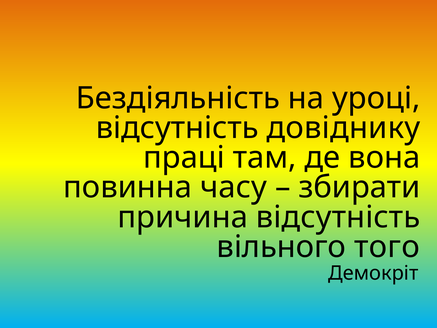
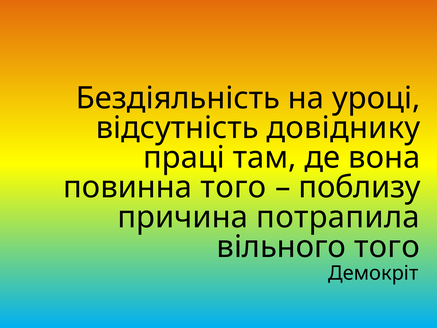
повинна часу: часу -> того
збирати: збирати -> поблизу
причина відсутність: відсутність -> потрапила
